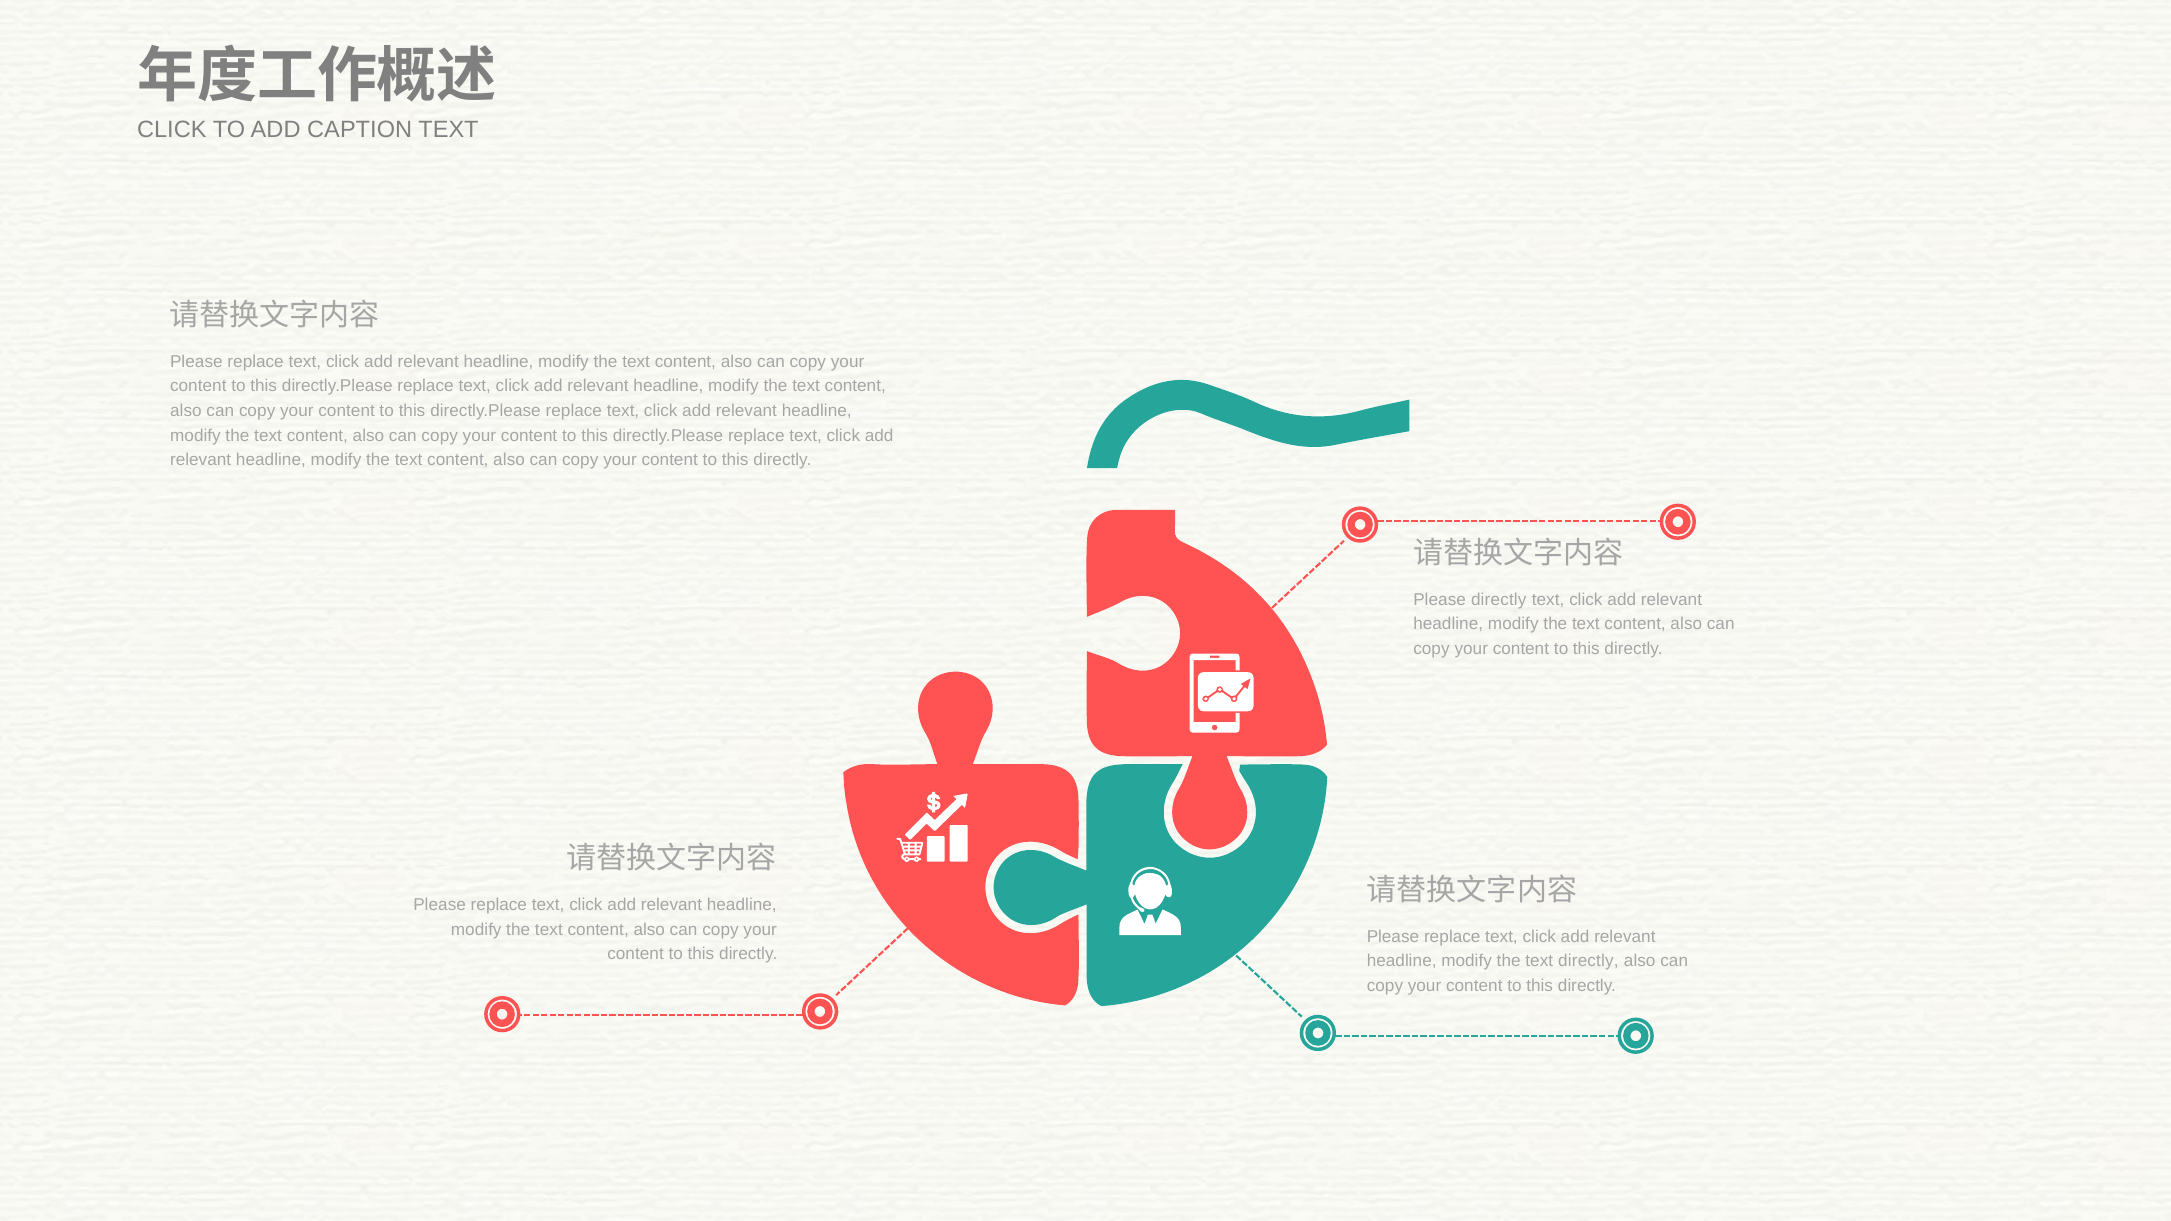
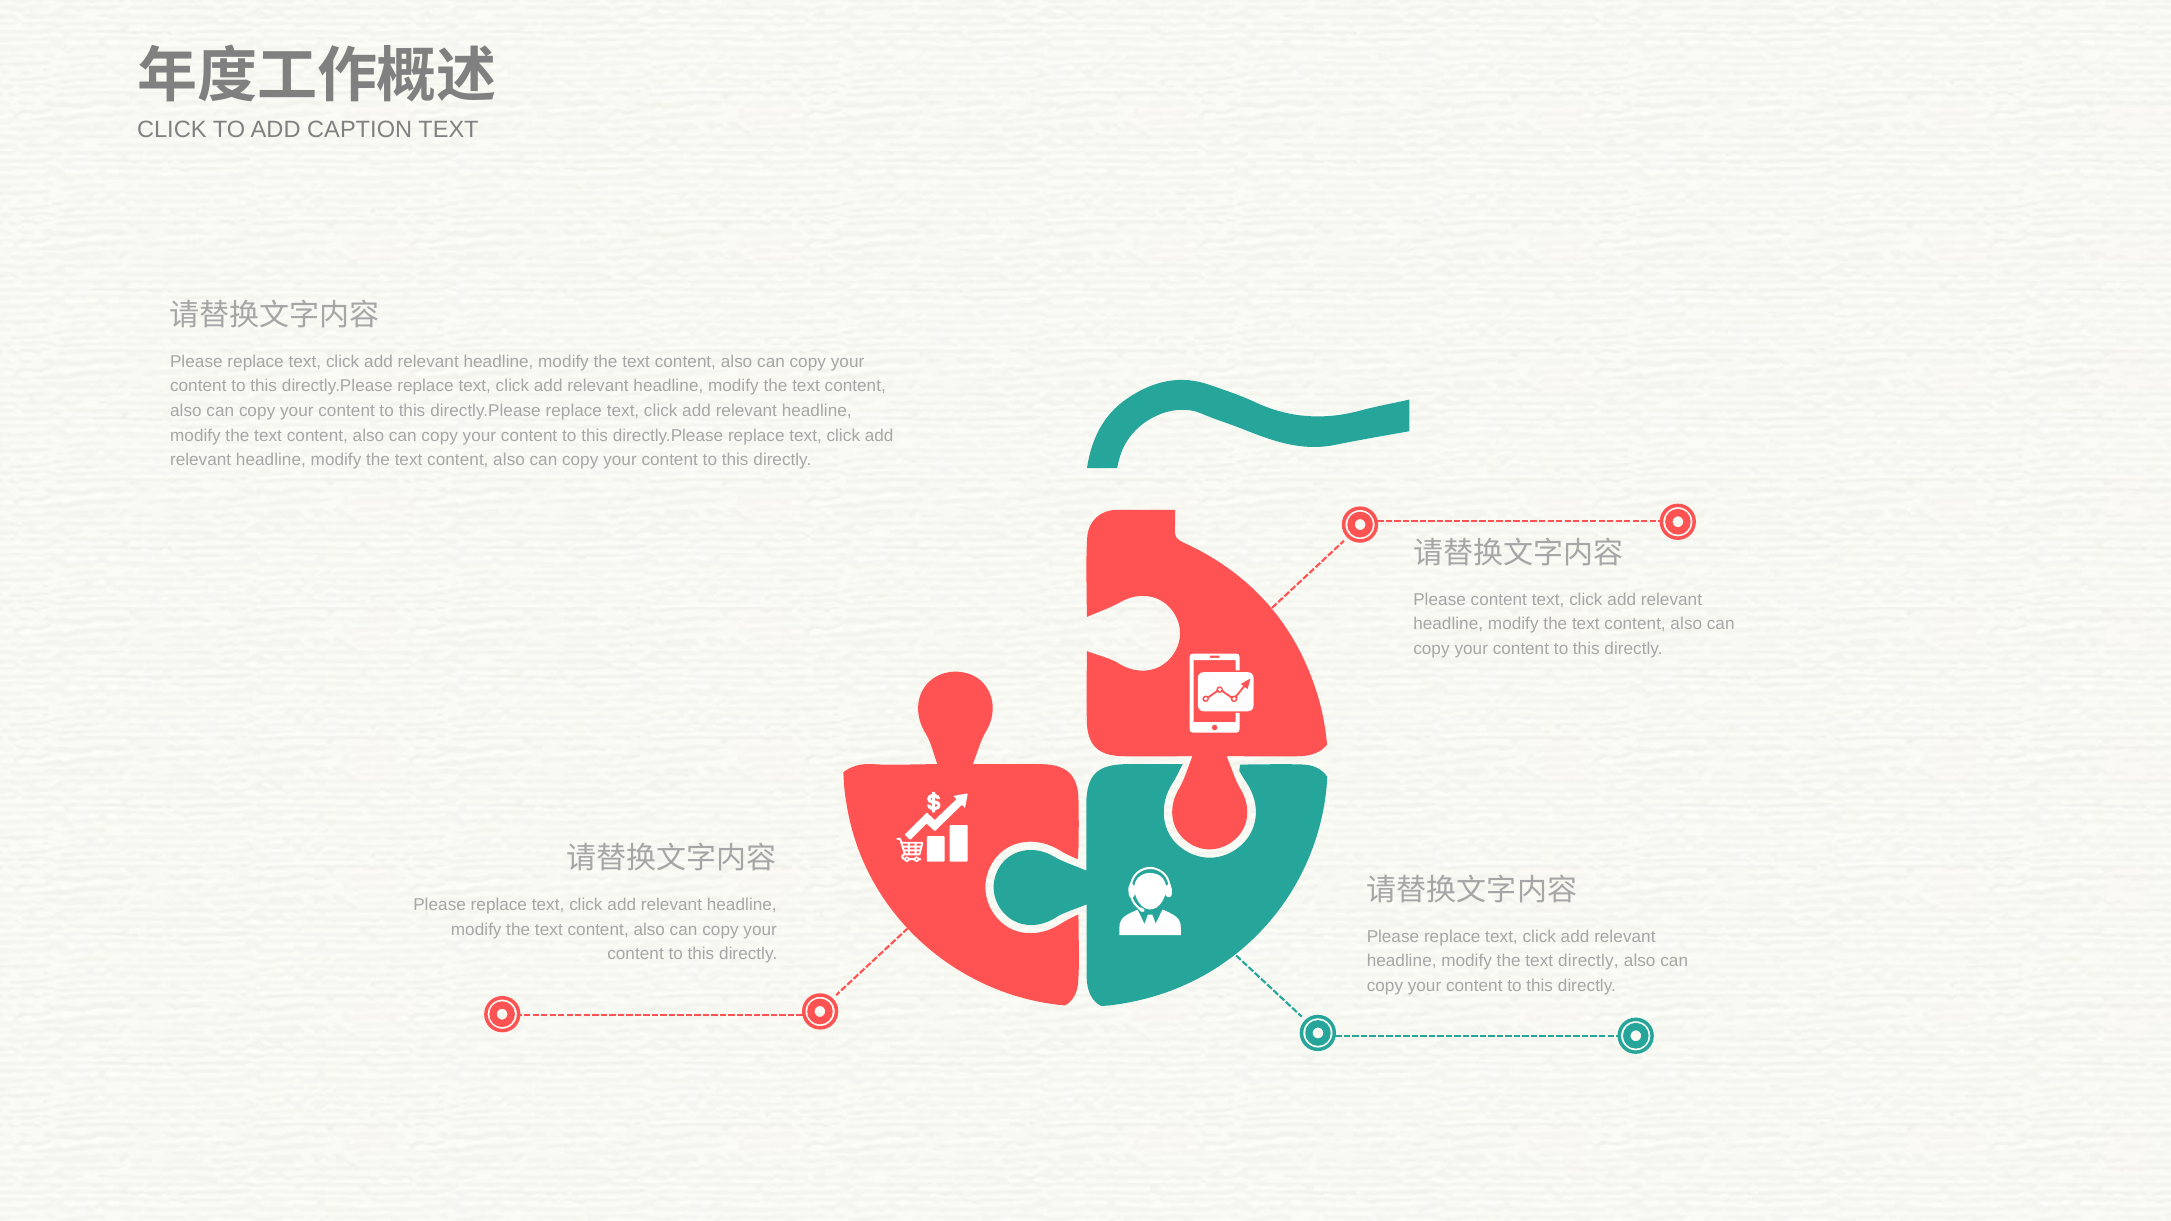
Please directly: directly -> content
